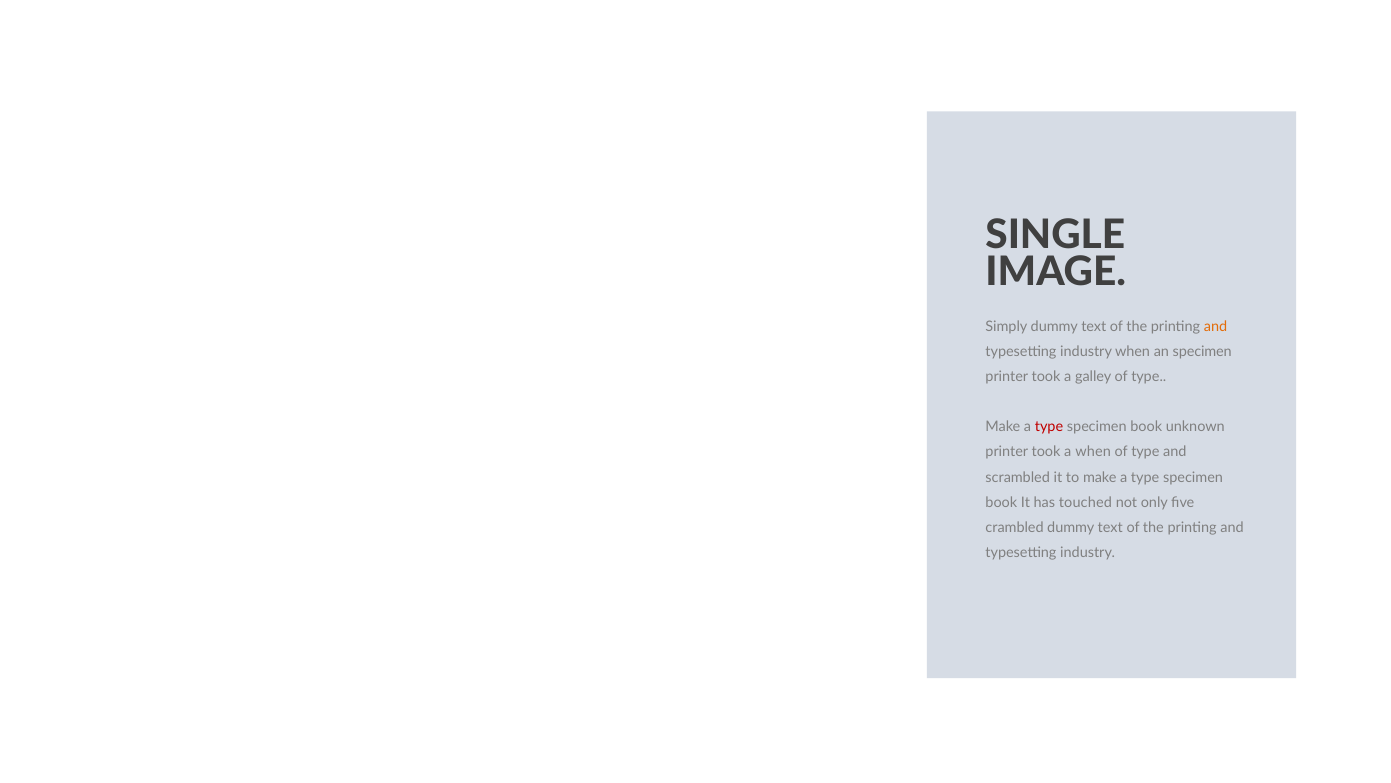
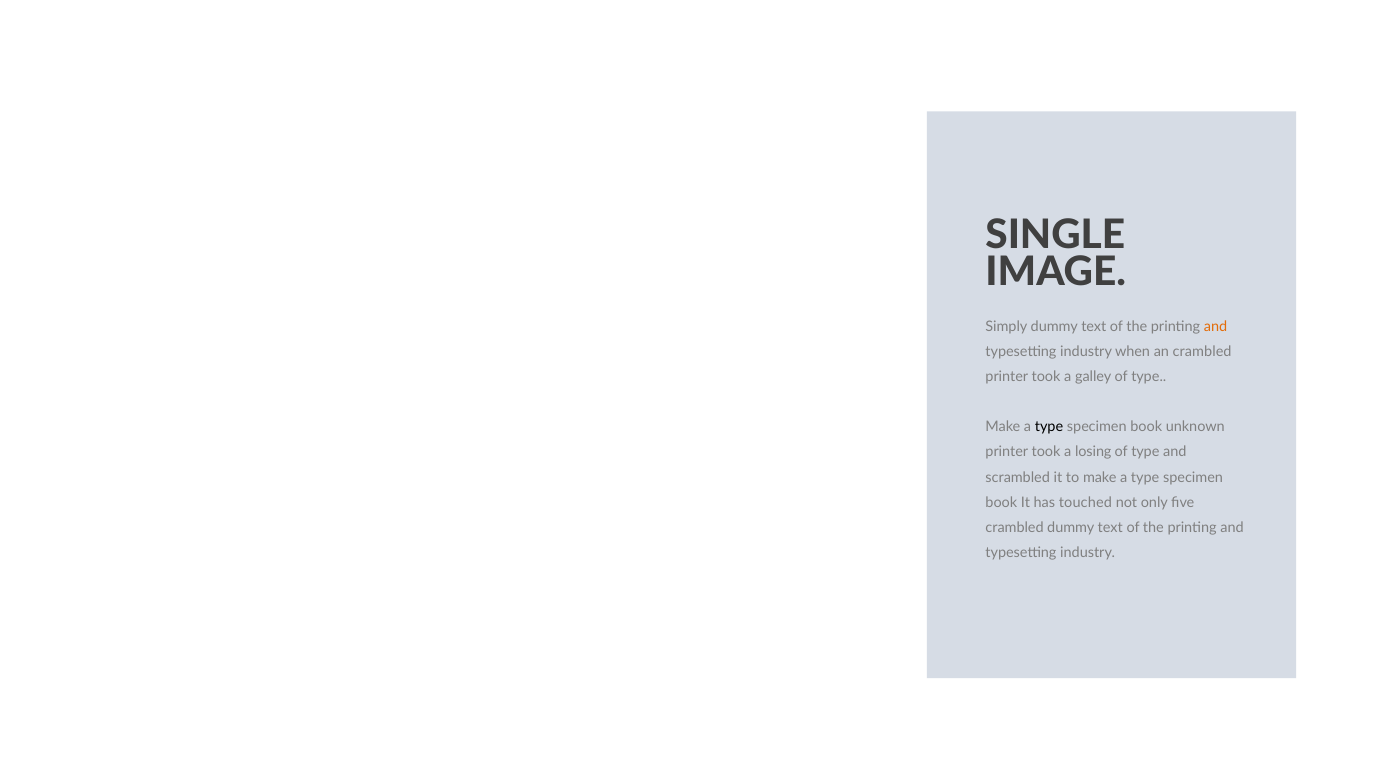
an specimen: specimen -> crambled
type at (1049, 427) colour: red -> black
a when: when -> losing
